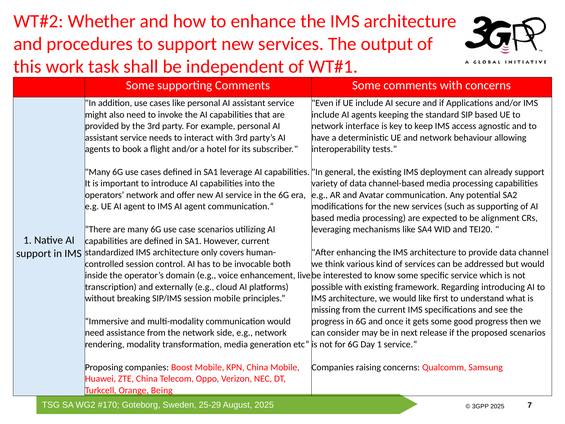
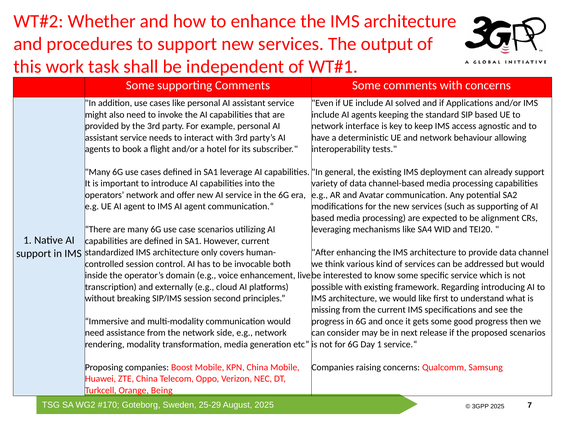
secure: secure -> solved
session mobile: mobile -> second
